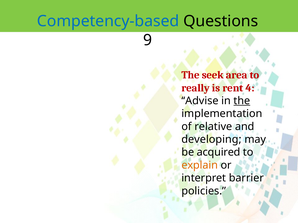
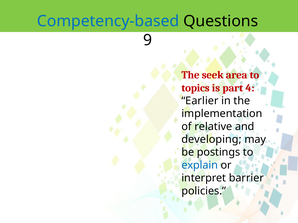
really: really -> topics
rent: rent -> part
Advise: Advise -> Earlier
the at (242, 101) underline: present -> none
acquired: acquired -> postings
explain colour: orange -> blue
